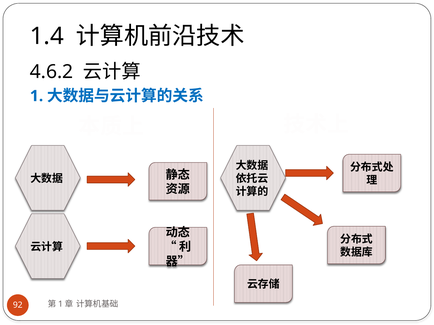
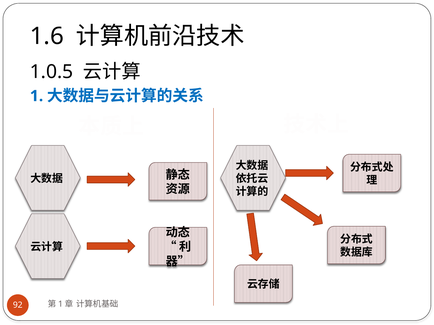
1.4: 1.4 -> 1.6
4.6.2: 4.6.2 -> 1.0.5
